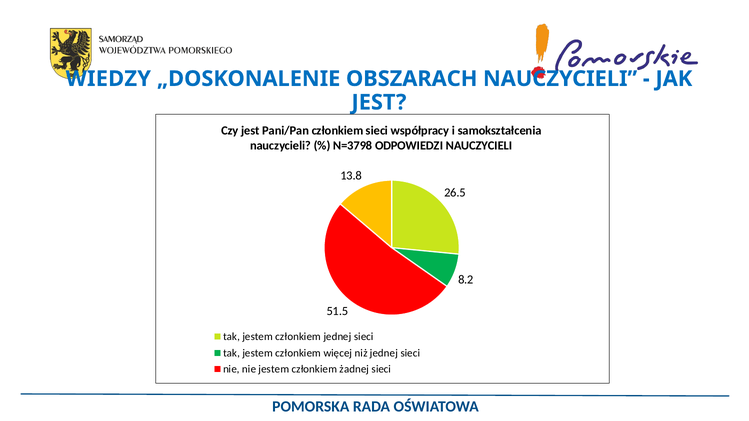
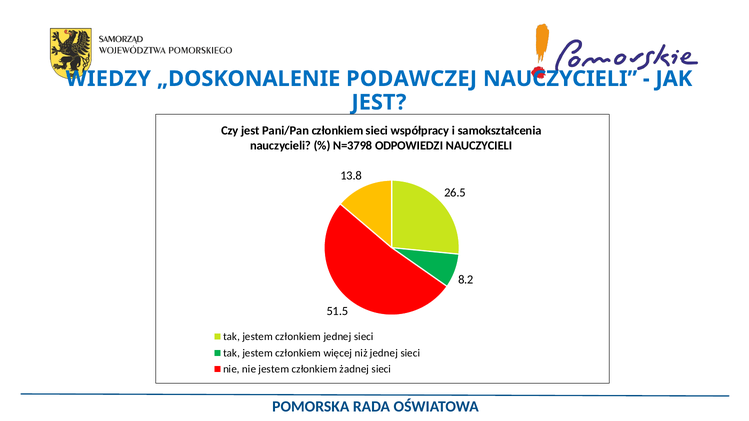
OBSZARACH: OBSZARACH -> PODAWCZEJ
